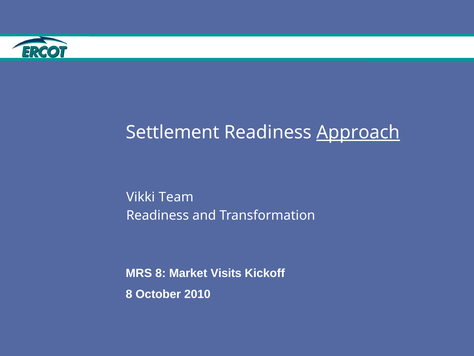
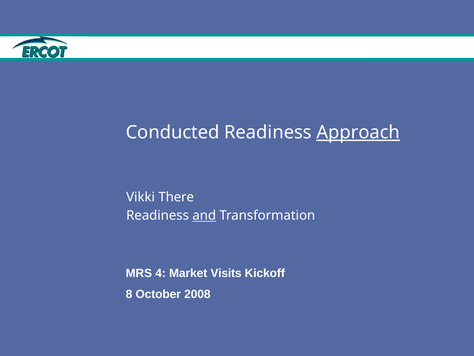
Settlement: Settlement -> Conducted
Team: Team -> There
and underline: none -> present
MRS 8: 8 -> 4
2010: 2010 -> 2008
